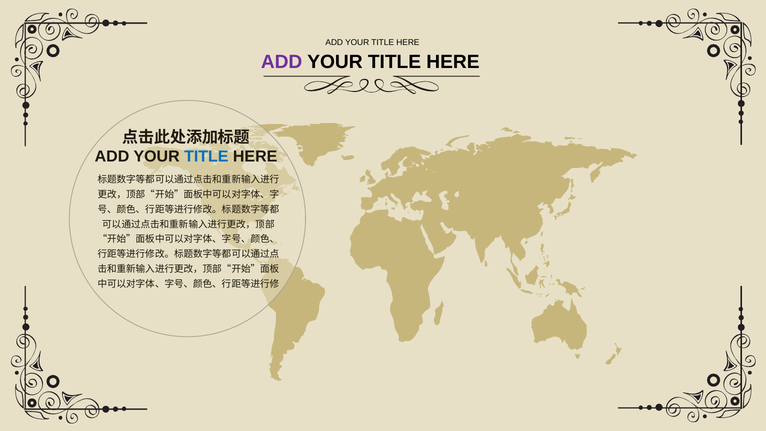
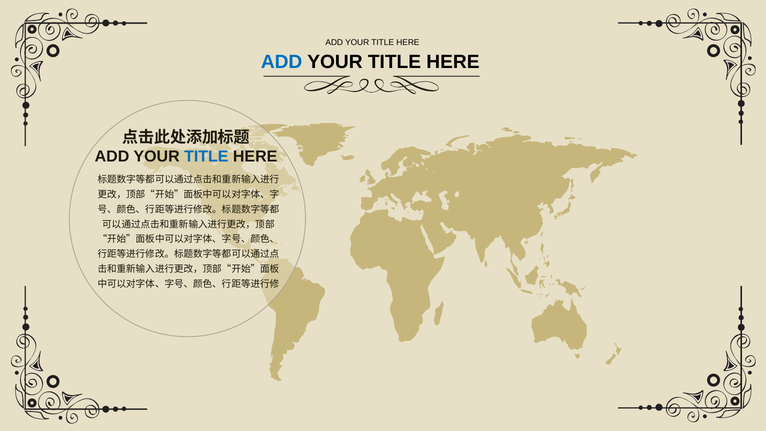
ADD at (282, 62) colour: purple -> blue
